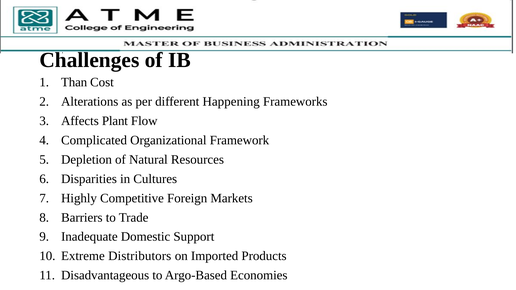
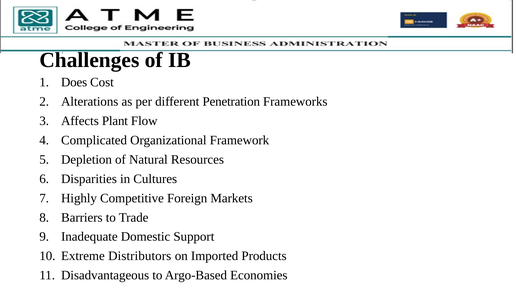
Than: Than -> Does
Happening: Happening -> Penetration
